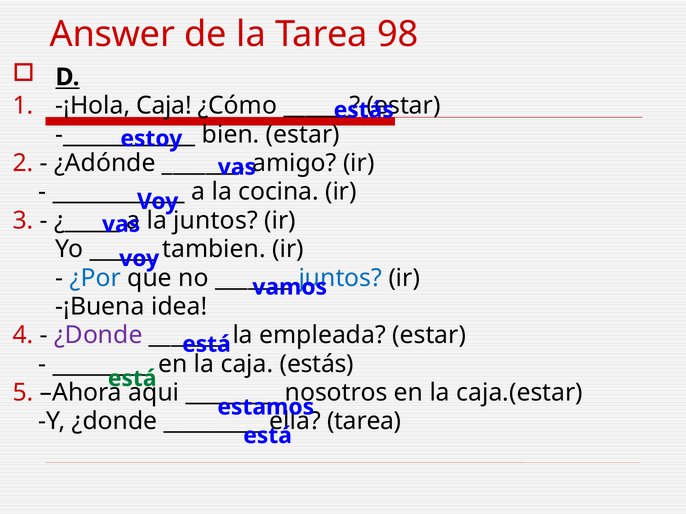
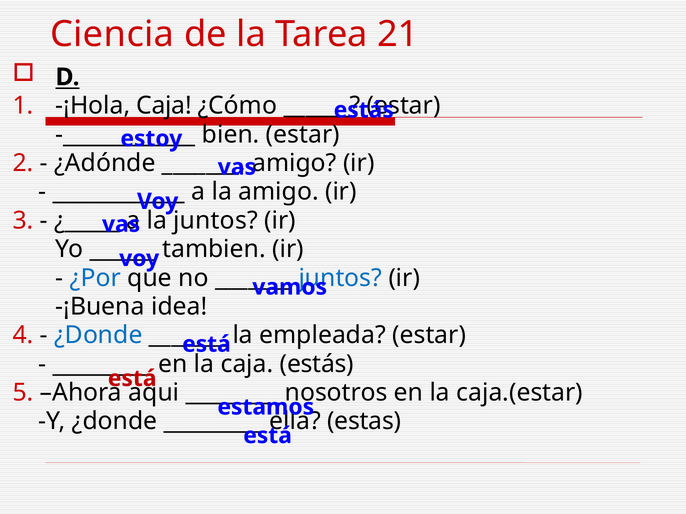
Answer: Answer -> Ciencia
98: 98 -> 21
la cocina: cocina -> amigo
¿Donde at (98, 336) colour: purple -> blue
está at (132, 379) colour: green -> red
tarea at (364, 422): tarea -> estas
